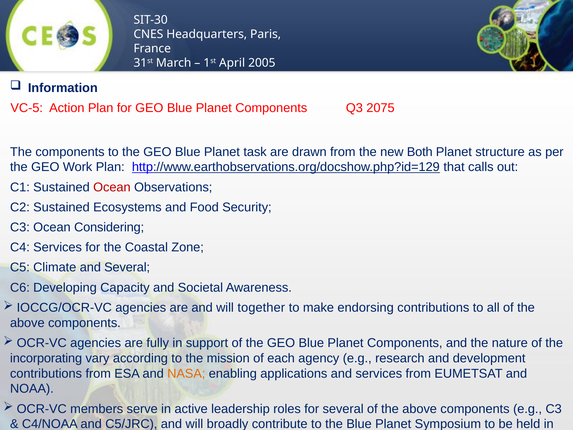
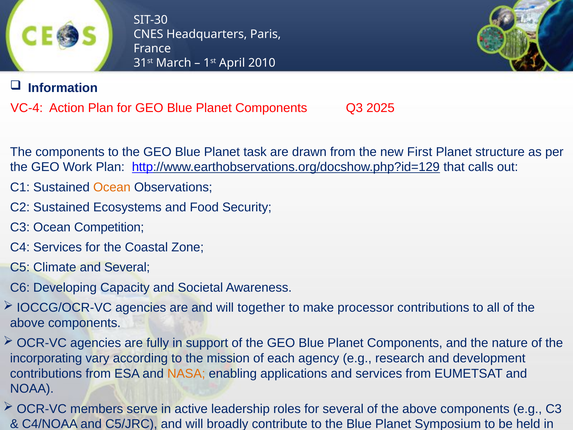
2005: 2005 -> 2010
VC-5: VC-5 -> VC-4
2075: 2075 -> 2025
Both: Both -> First
Ocean at (112, 187) colour: red -> orange
Considering: Considering -> Competition
endorsing: endorsing -> processor
